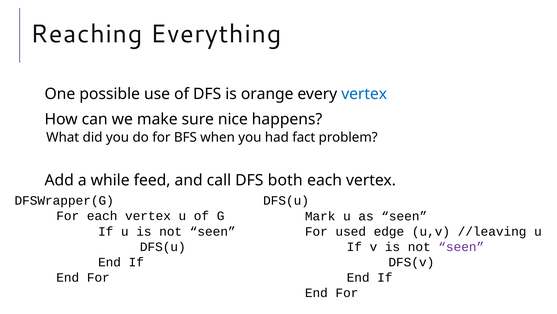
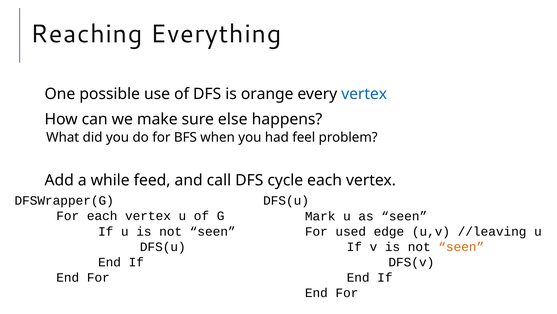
nice: nice -> else
fact: fact -> feel
both: both -> cycle
seen at (461, 246) colour: purple -> orange
